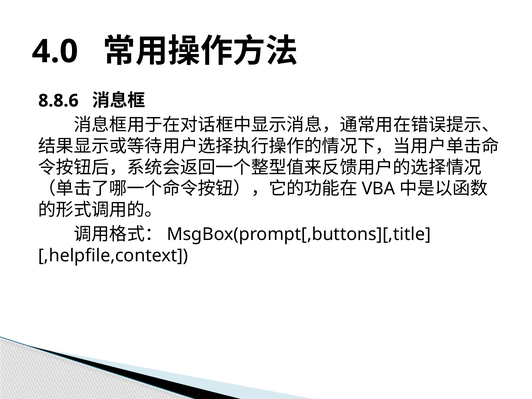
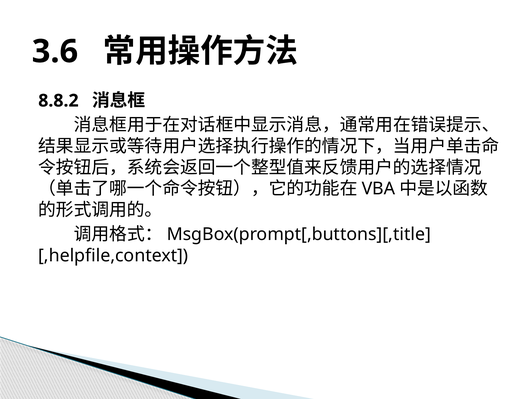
4.0: 4.0 -> 3.6
8.8.6: 8.8.6 -> 8.8.2
